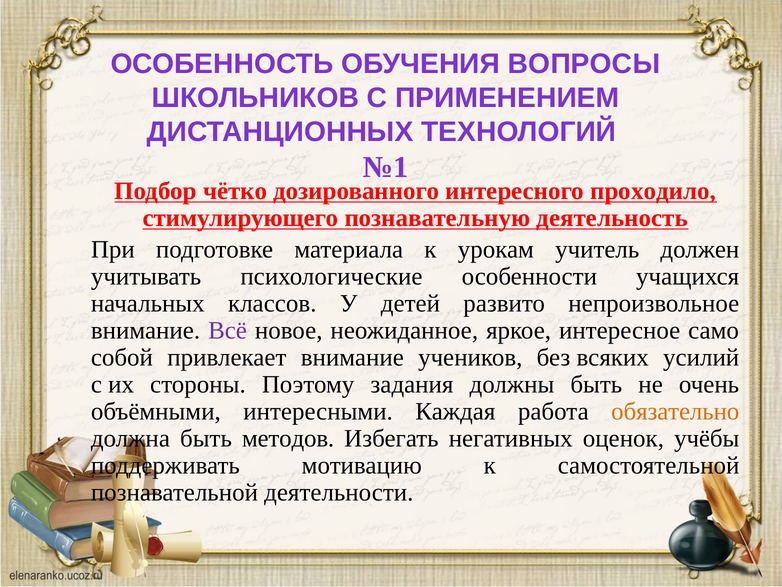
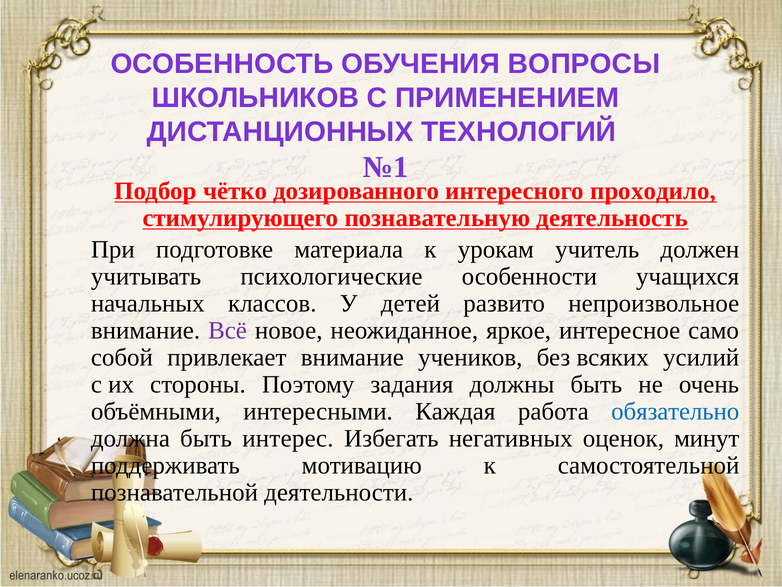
обязательно colour: orange -> blue
методов: методов -> интерес
учёбы: учёбы -> минут
